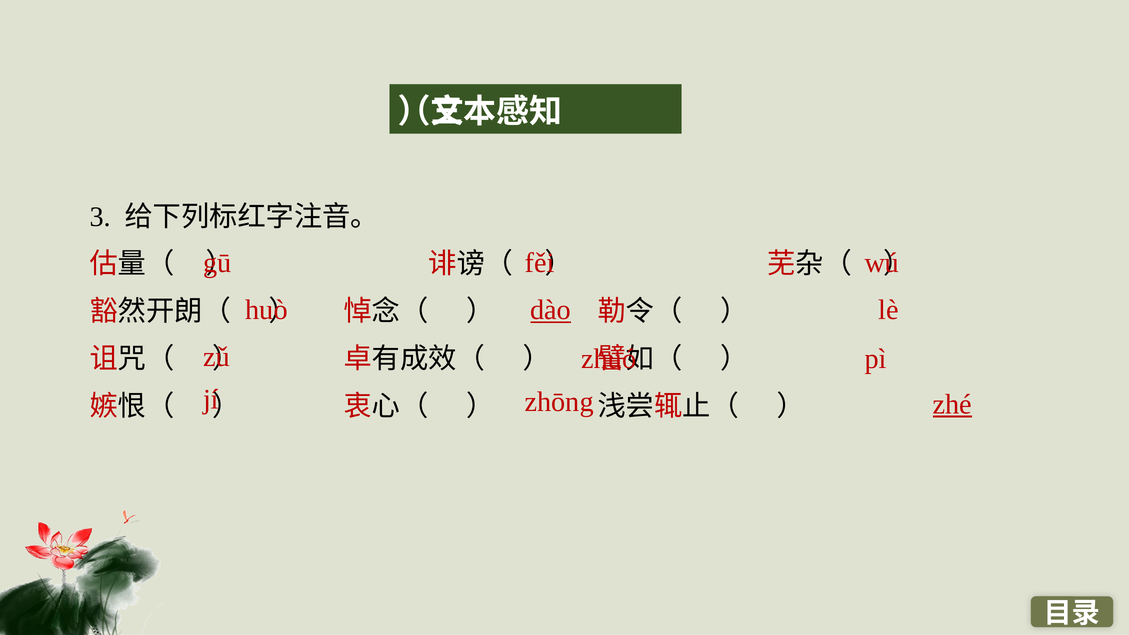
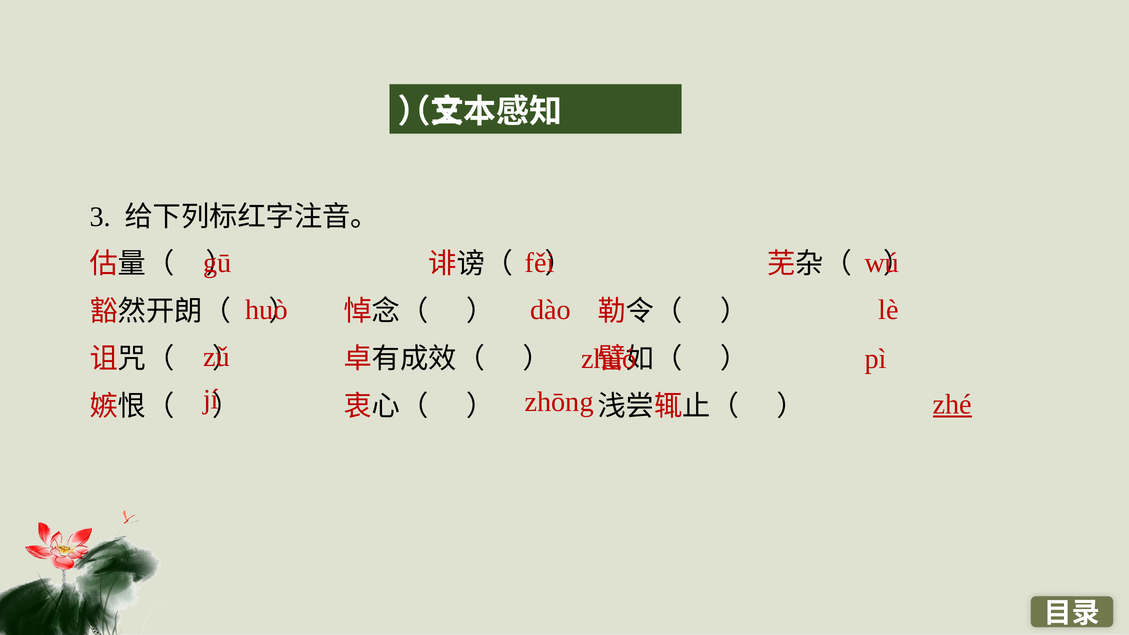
dào underline: present -> none
